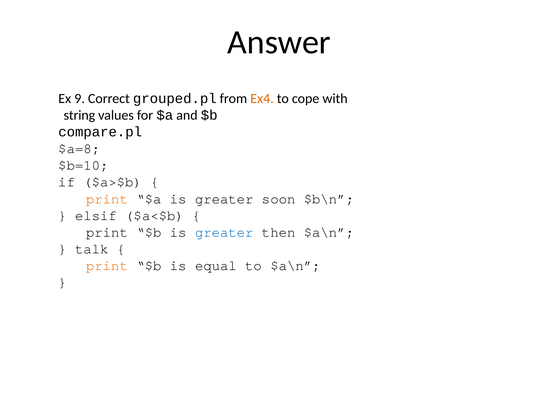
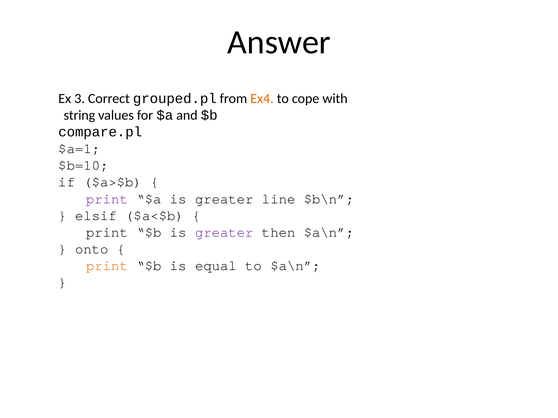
9: 9 -> 3
$a=8: $a=8 -> $a=1
print at (107, 199) colour: orange -> purple
soon: soon -> line
greater at (224, 233) colour: blue -> purple
talk: talk -> onto
